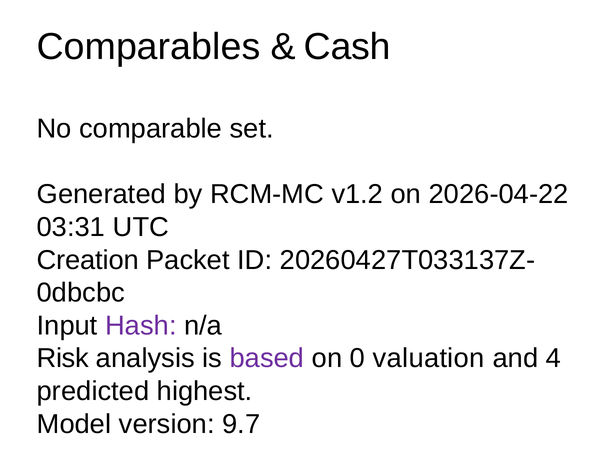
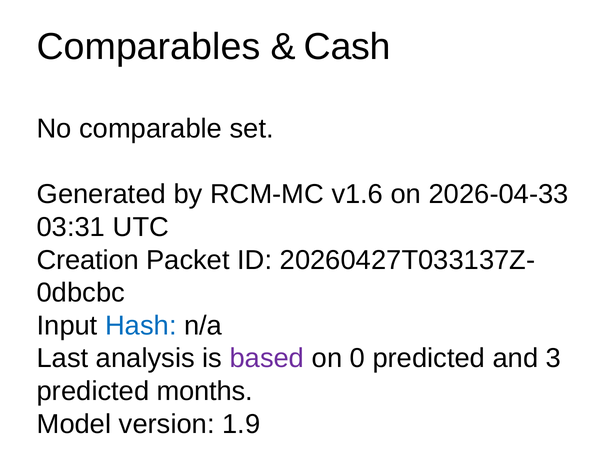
v1.2: v1.2 -> v1.6
2026-04-22: 2026-04-22 -> 2026-04-33
Hash colour: purple -> blue
Risk: Risk -> Last
0 valuation: valuation -> predicted
4: 4 -> 3
highest: highest -> months
9.7: 9.7 -> 1.9
